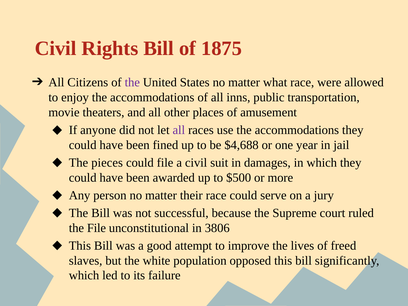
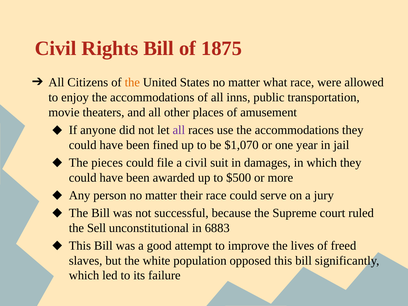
the at (132, 82) colour: purple -> orange
$4,688: $4,688 -> $1,070
the File: File -> Sell
3806: 3806 -> 6883
